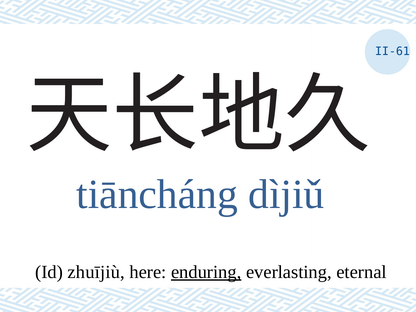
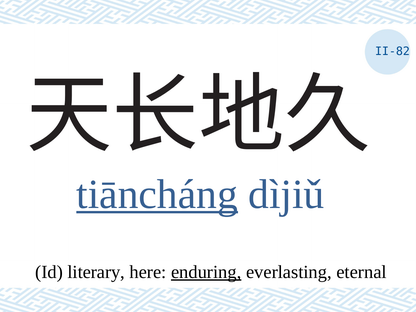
II-61: II-61 -> II-82
tiāncháng underline: none -> present
zhuījiù: zhuījiù -> literary
